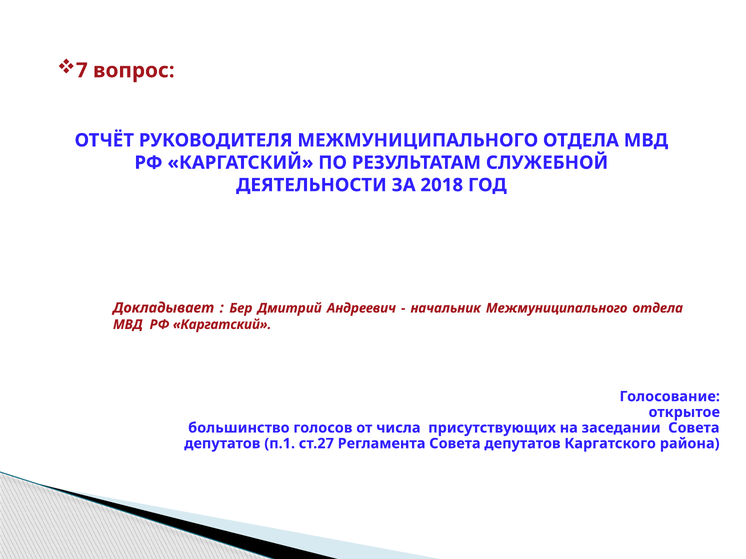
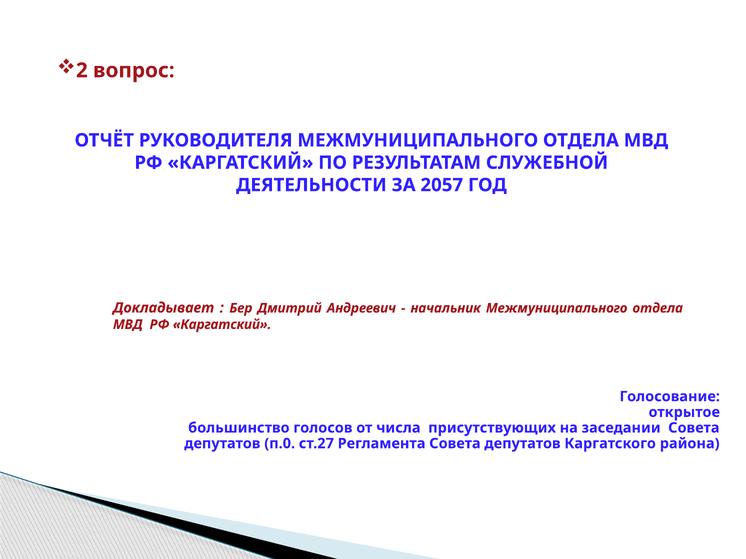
7: 7 -> 2
2018: 2018 -> 2057
п.1: п.1 -> п.0
